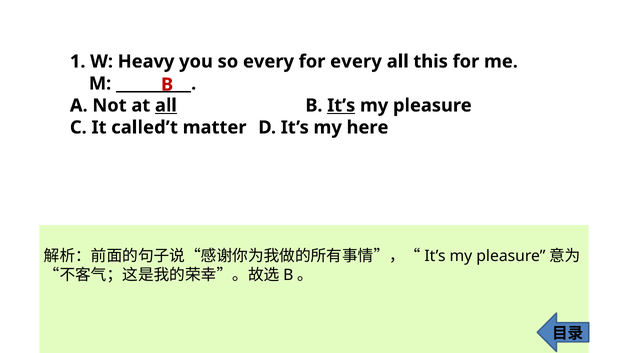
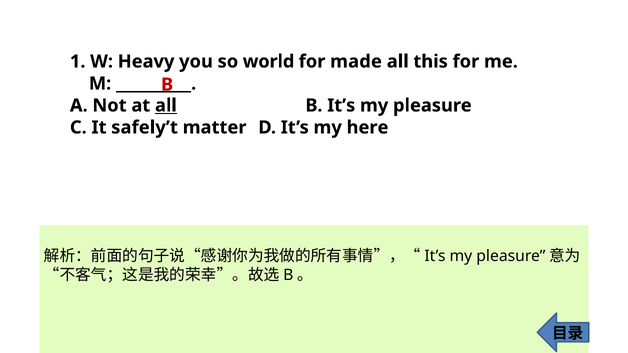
so every: every -> world
for every: every -> made
It’s at (341, 106) underline: present -> none
called’t: called’t -> safely’t
